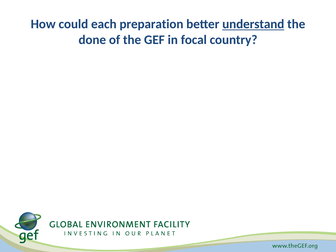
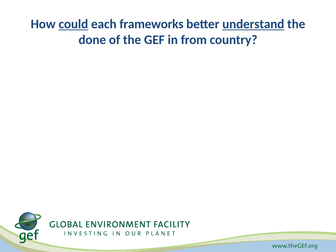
could underline: none -> present
preparation: preparation -> frameworks
focal: focal -> from
